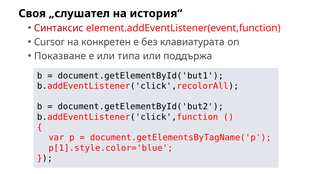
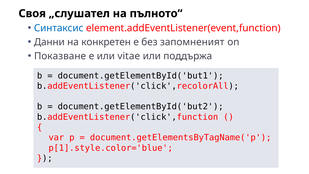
история“: история“ -> пълното“
Синтаксис colour: red -> blue
Cursor: Cursor -> Данни
клавиатурата: клавиатурата -> запомненият
типа: типа -> vitae
